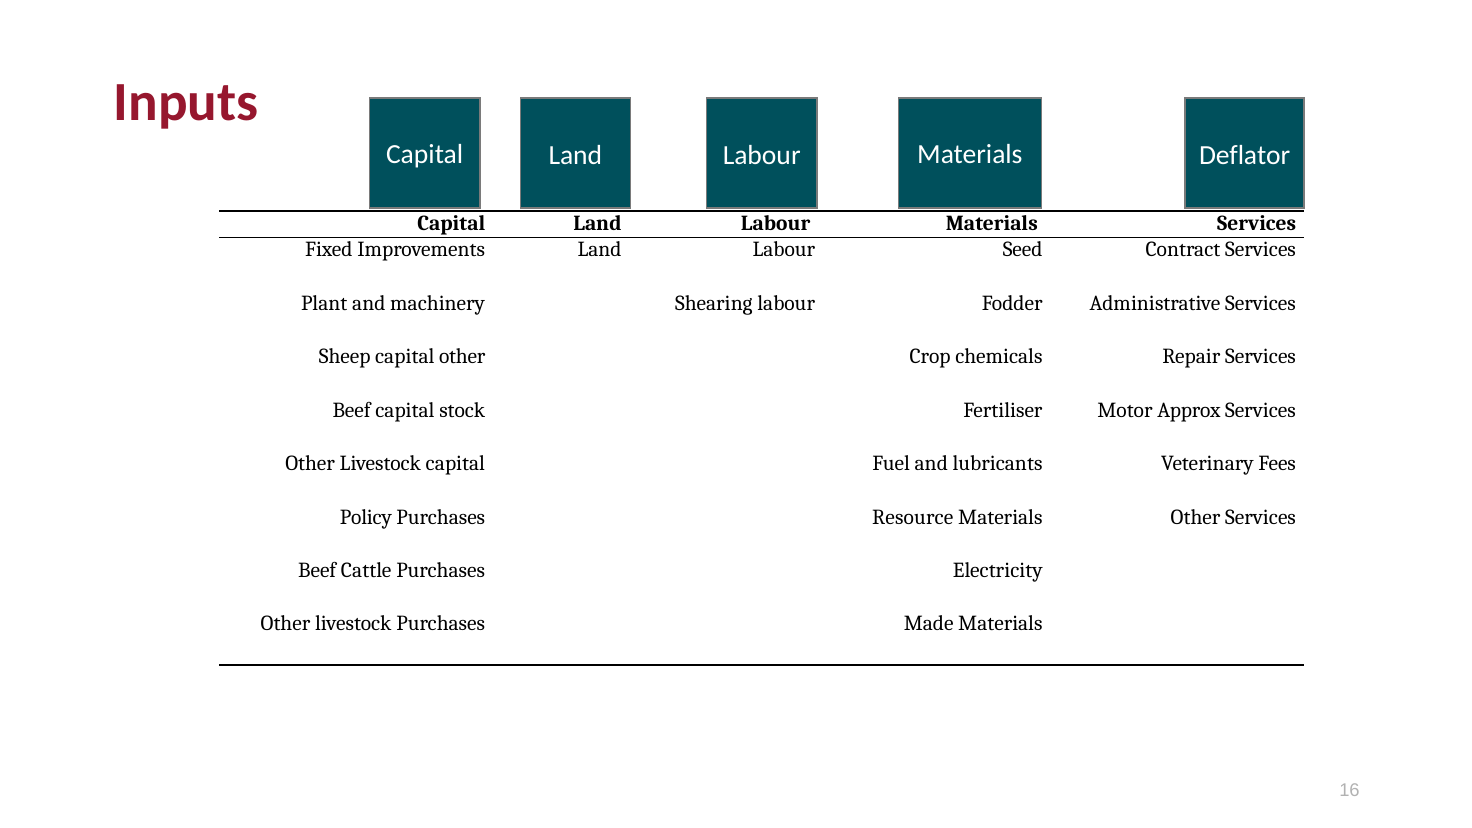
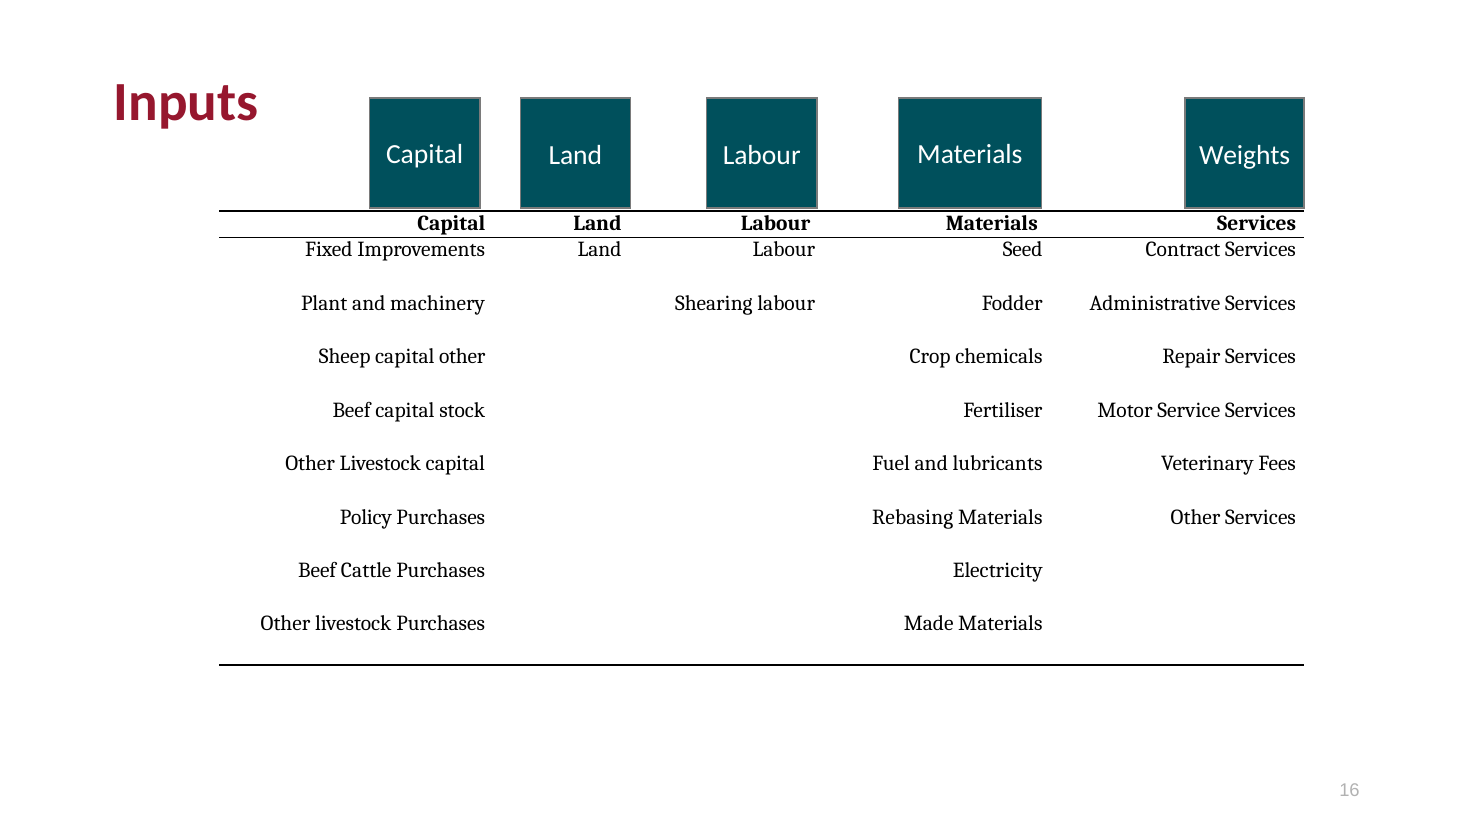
Deflator: Deflator -> Weights
Approx: Approx -> Service
Resource: Resource -> Rebasing
